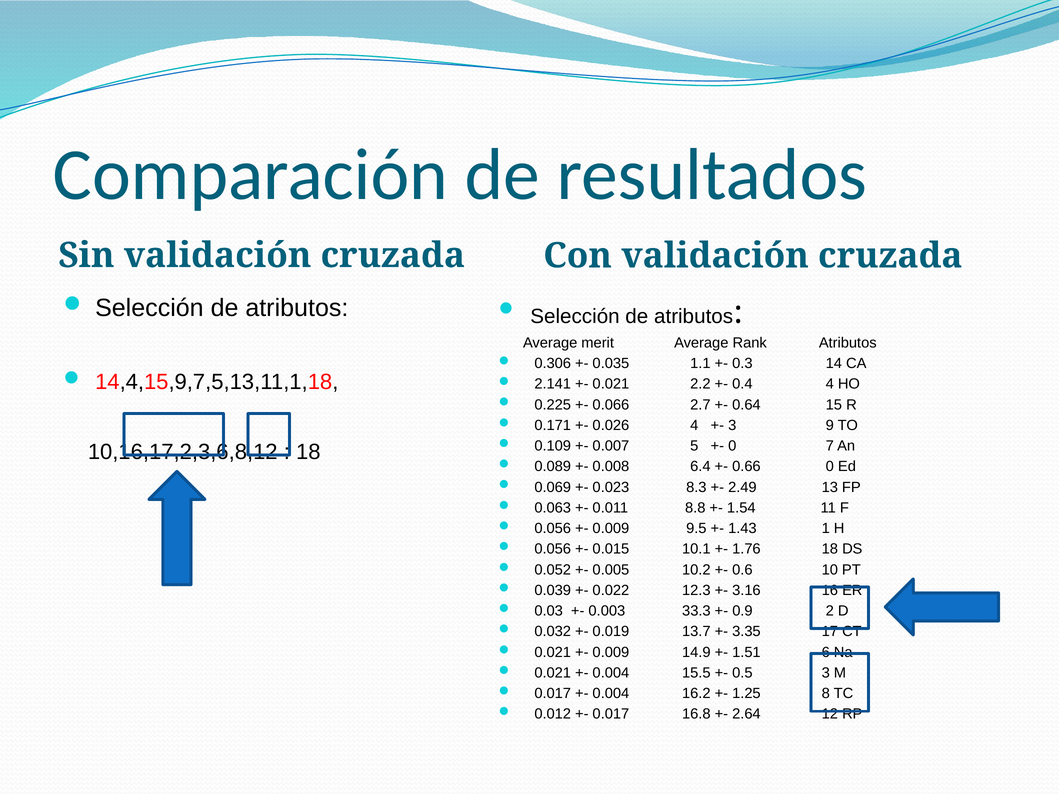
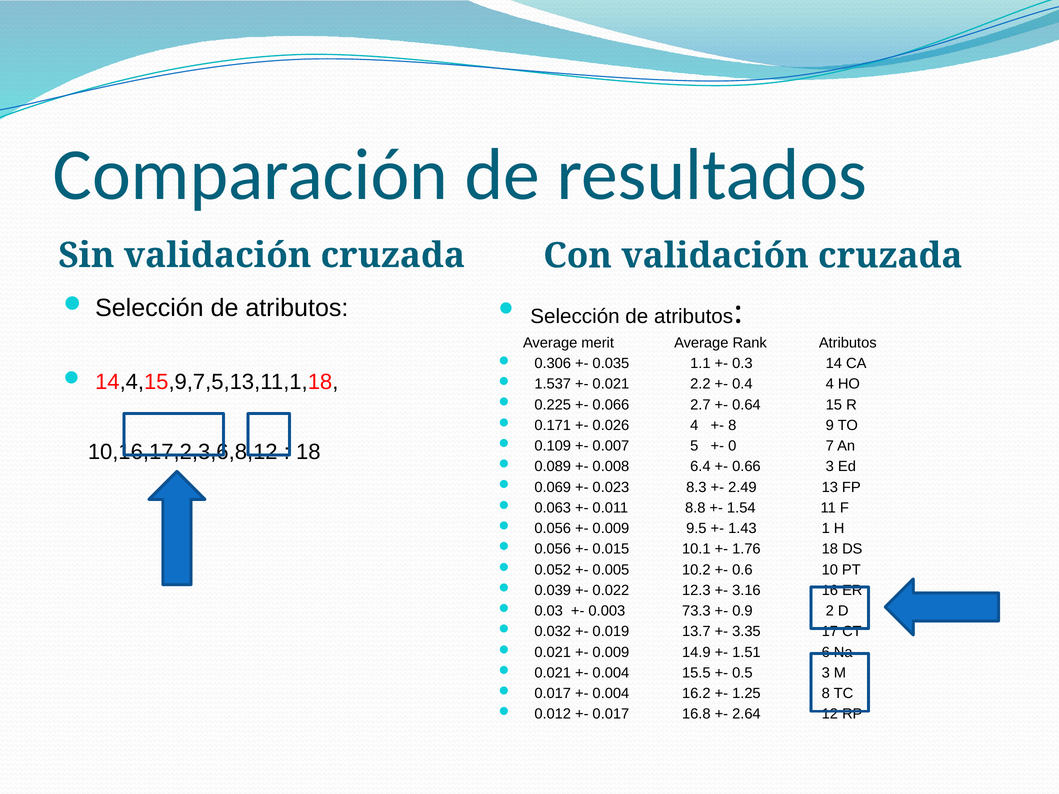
2.141: 2.141 -> 1.537
3 at (732, 425): 3 -> 8
0.66 0: 0 -> 3
33.3: 33.3 -> 73.3
